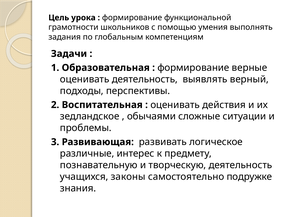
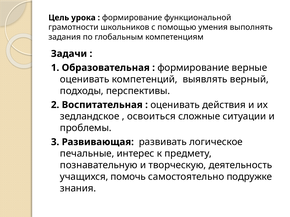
оценивать деятельность: деятельность -> компетенций
обычаями: обычаями -> освоиться
различные: различные -> печальные
законы: законы -> помочь
